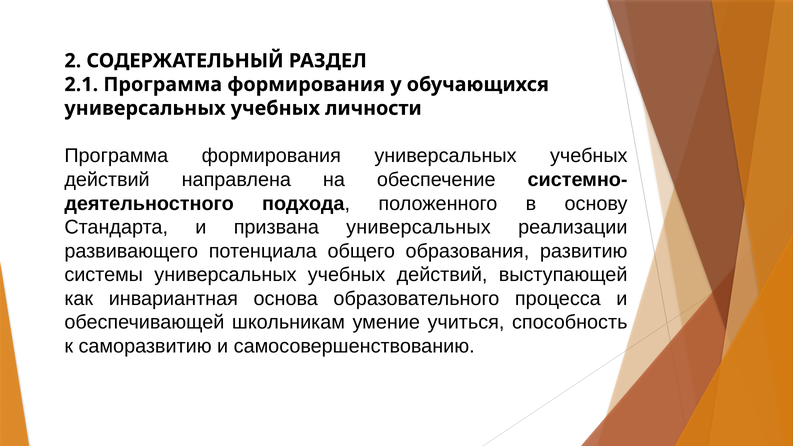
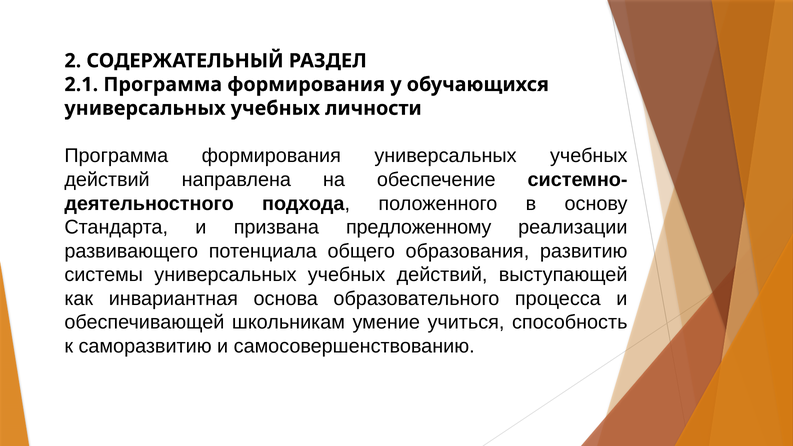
призвана универсальных: универсальных -> предложенному
